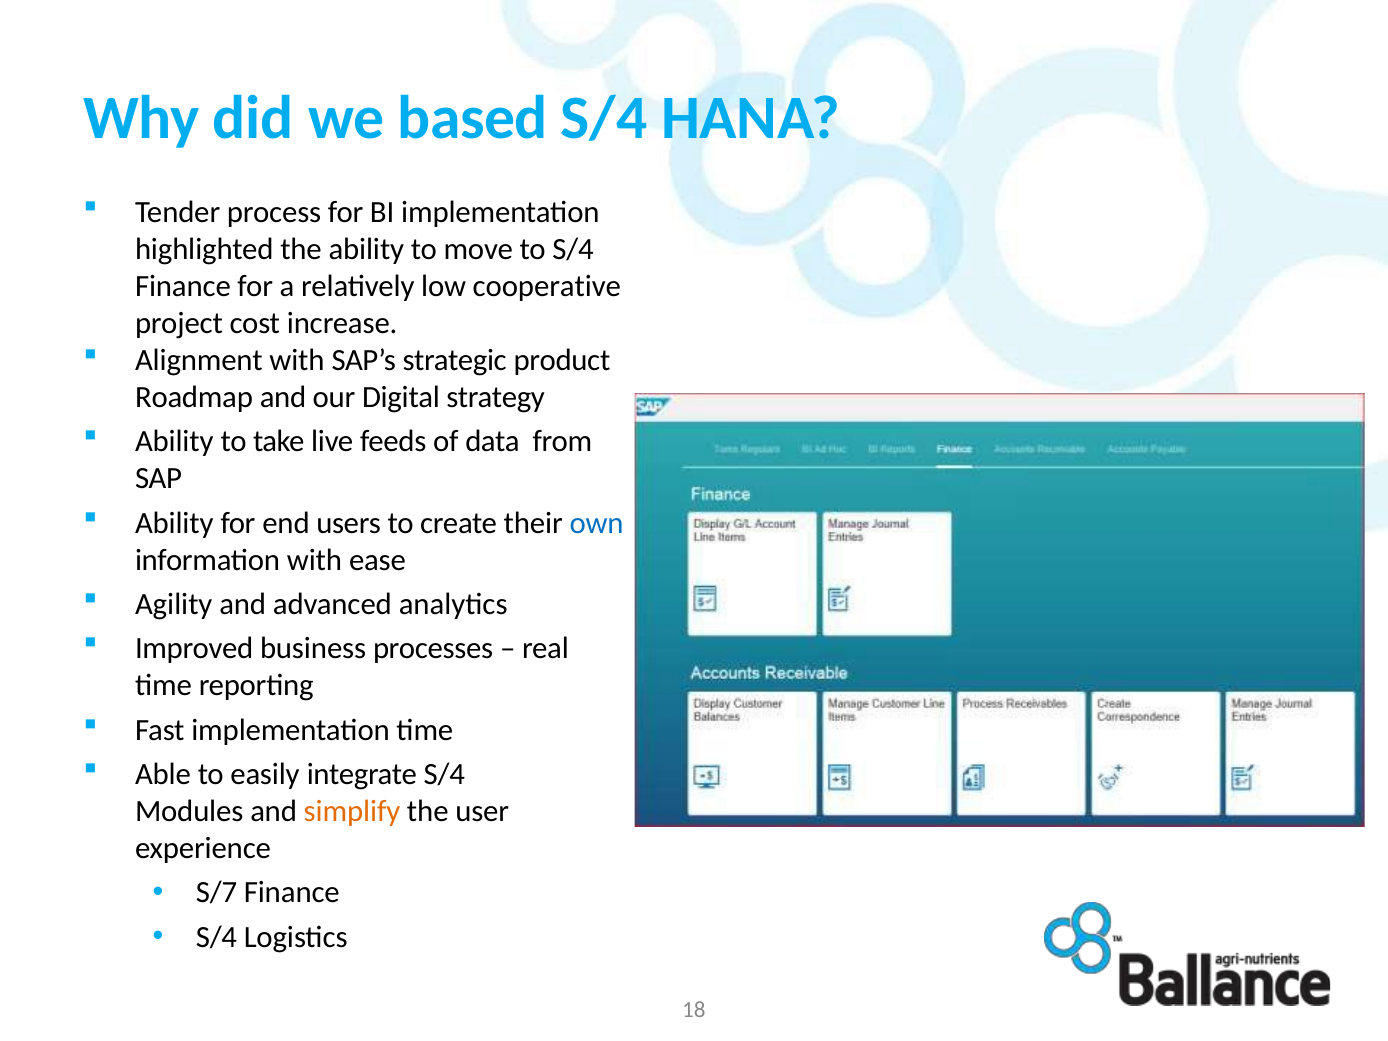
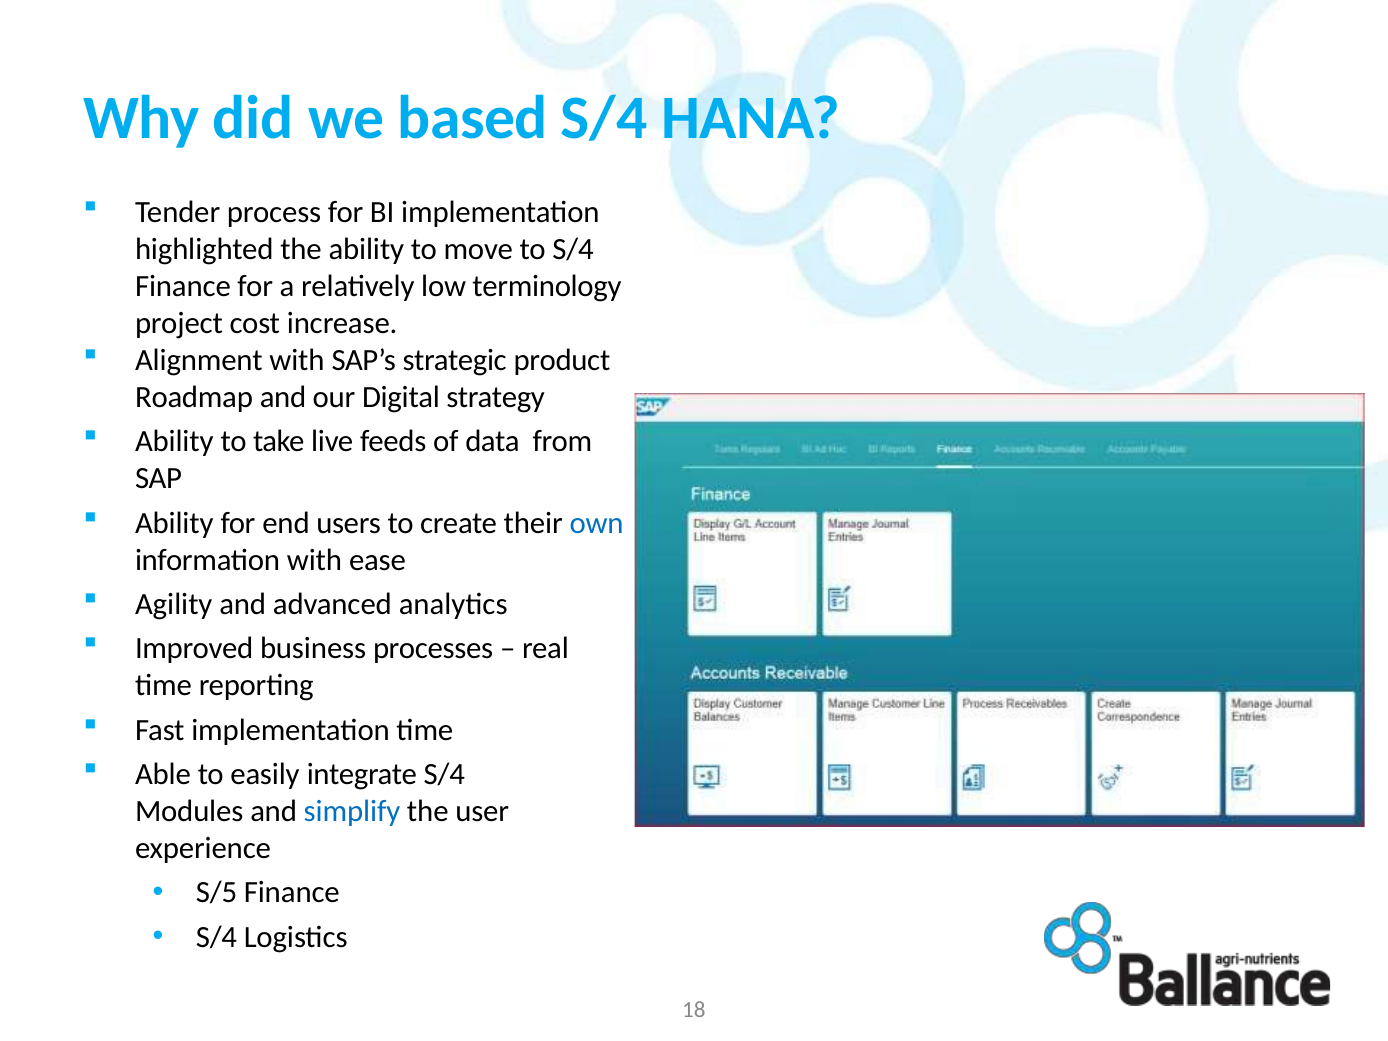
cooperative: cooperative -> terminology
simplify colour: orange -> blue
S/7: S/7 -> S/5
